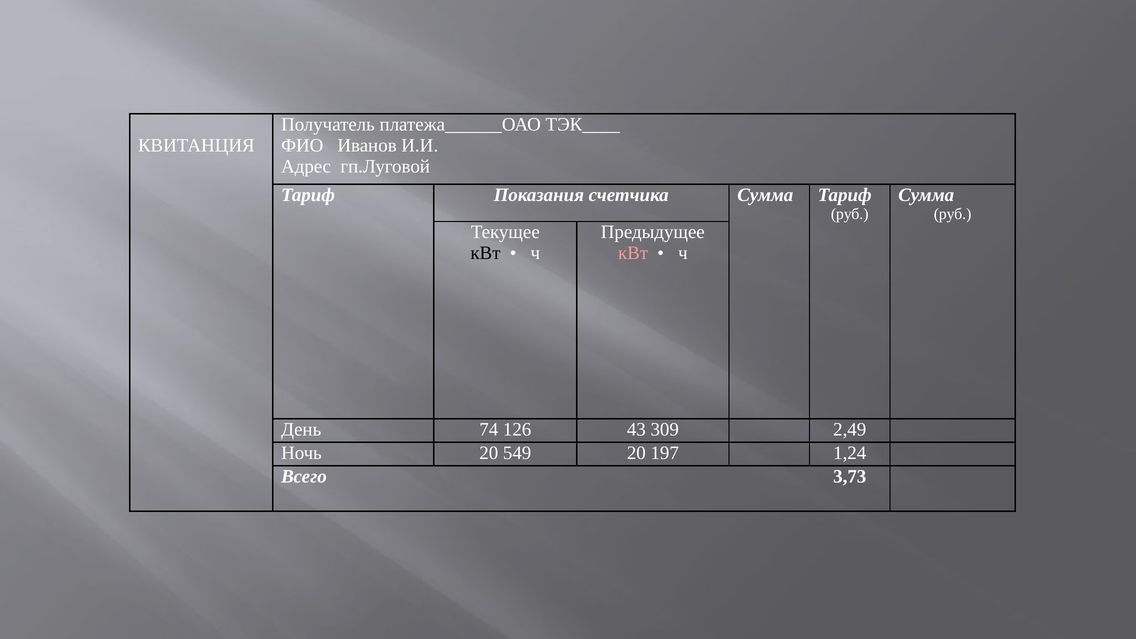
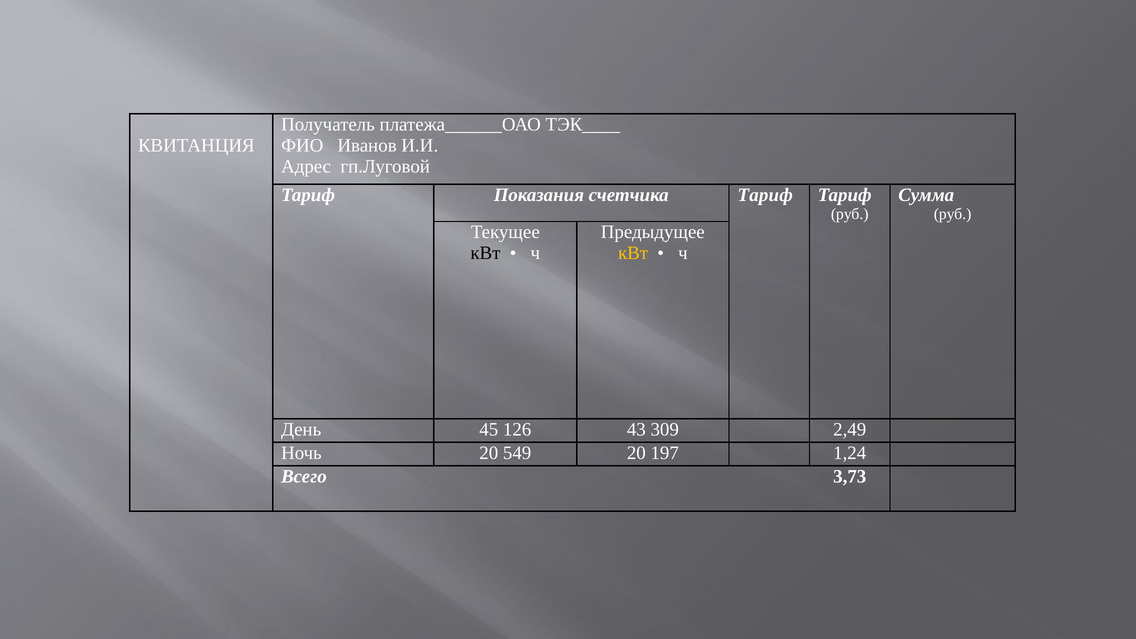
счетчика Сумма: Сумма -> Тариф
кВт at (633, 253) colour: pink -> yellow
74: 74 -> 45
